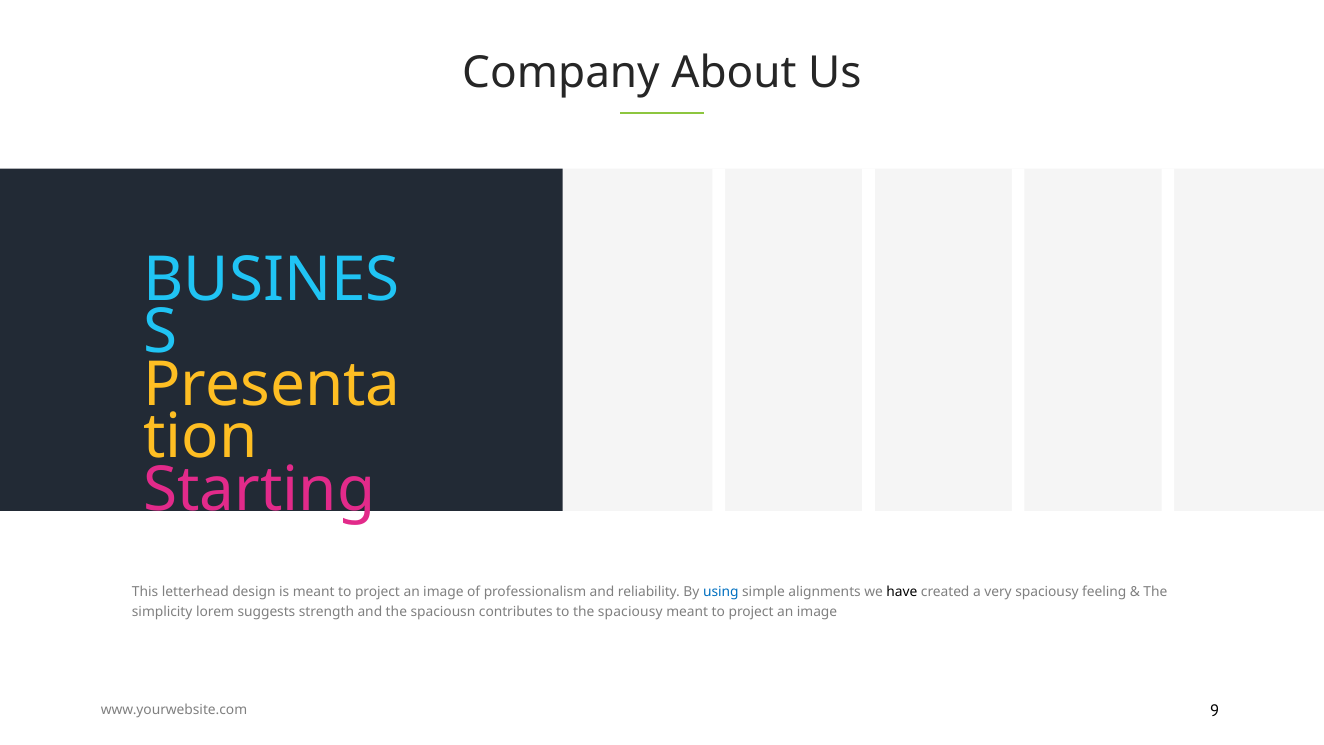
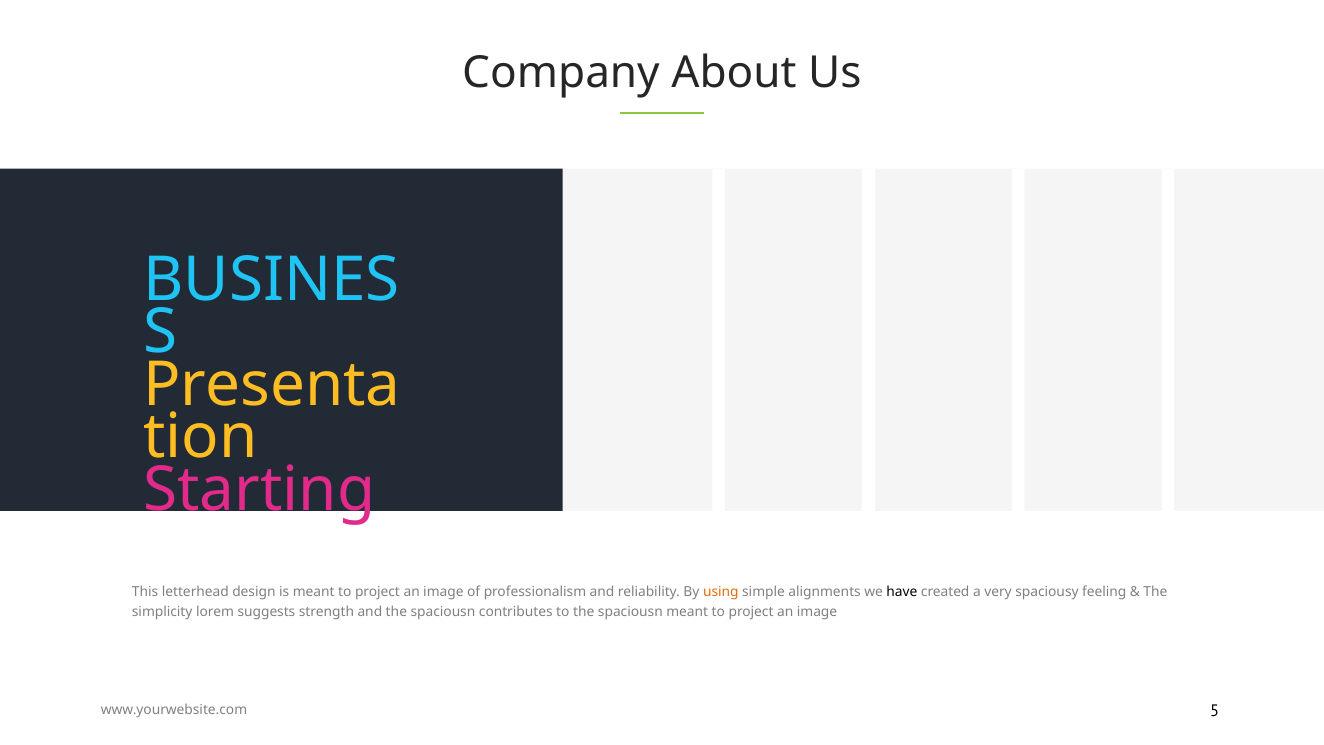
using colour: blue -> orange
to the spaciousy: spaciousy -> spaciousn
9: 9 -> 5
